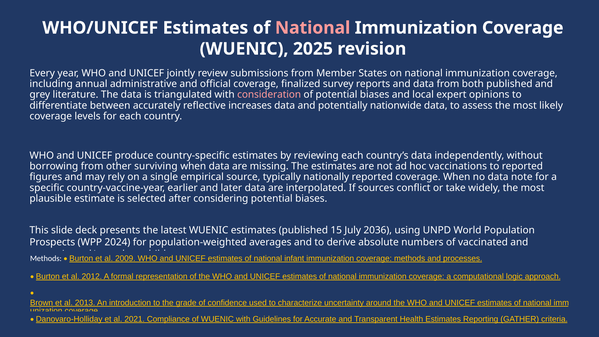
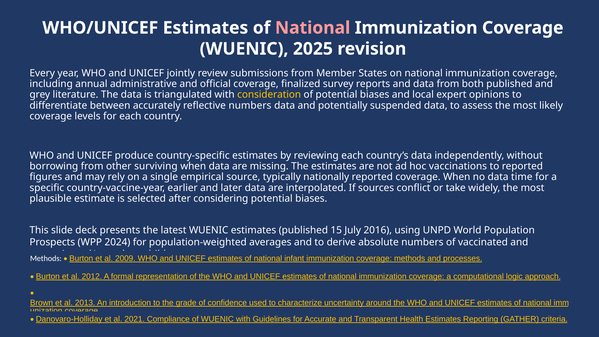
consideration colour: pink -> yellow
reflective increases: increases -> numbers
nationwide: nationwide -> suspended
note: note -> time
2036: 2036 -> 2016
